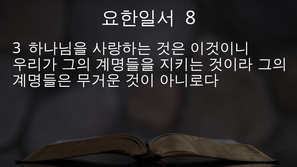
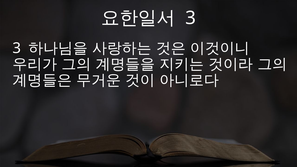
8 at (191, 18): 8 -> 3
